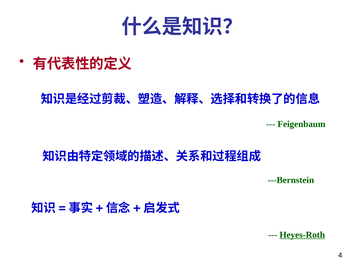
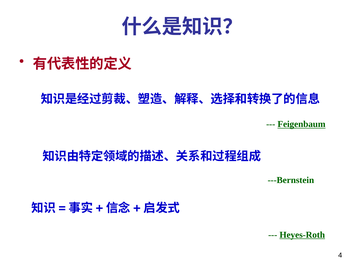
Feigenbaum underline: none -> present
